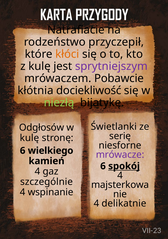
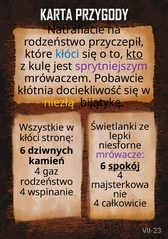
kłóci at (67, 54) colour: orange -> blue
kto underline: none -> present
niezłą colour: light green -> yellow
Odgłosów: Odgłosów -> Wszystkie
serię: serię -> lepki
kulę at (29, 138): kulę -> kłóci
wielkiego: wielkiego -> dziwnych
szczególnie at (47, 181): szczególnie -> rodzeństwo
delikatnie: delikatnie -> całkowicie
